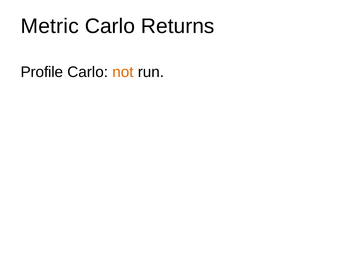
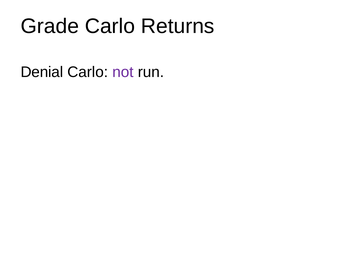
Metric: Metric -> Grade
Profile: Profile -> Denial
not colour: orange -> purple
